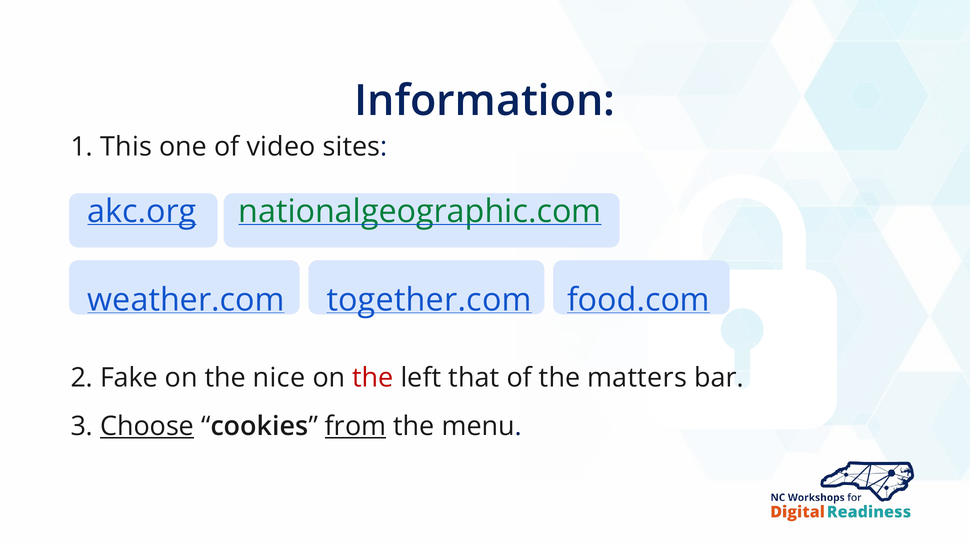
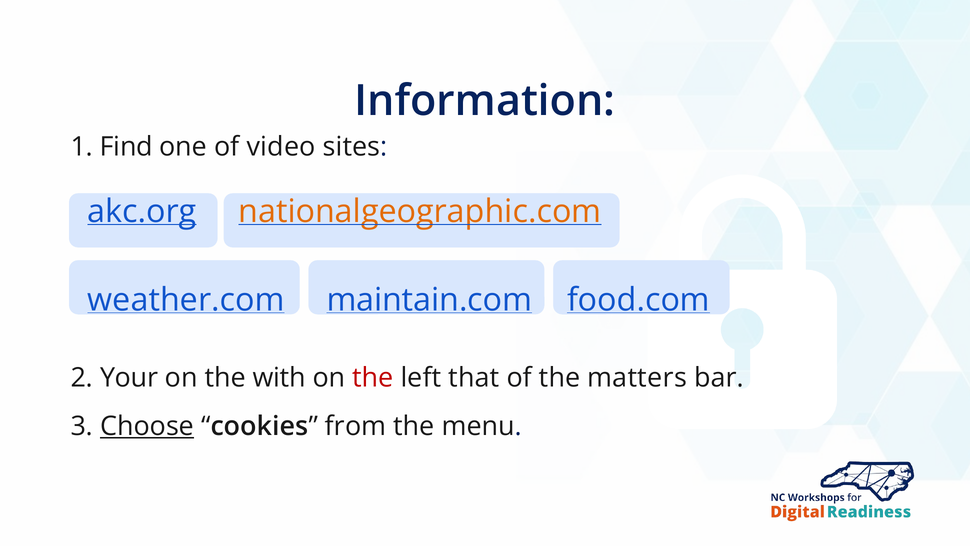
This: This -> Find
nationalgeographic.com colour: green -> orange
together.com: together.com -> maintain.com
Fake: Fake -> Your
nice: nice -> with
from underline: present -> none
